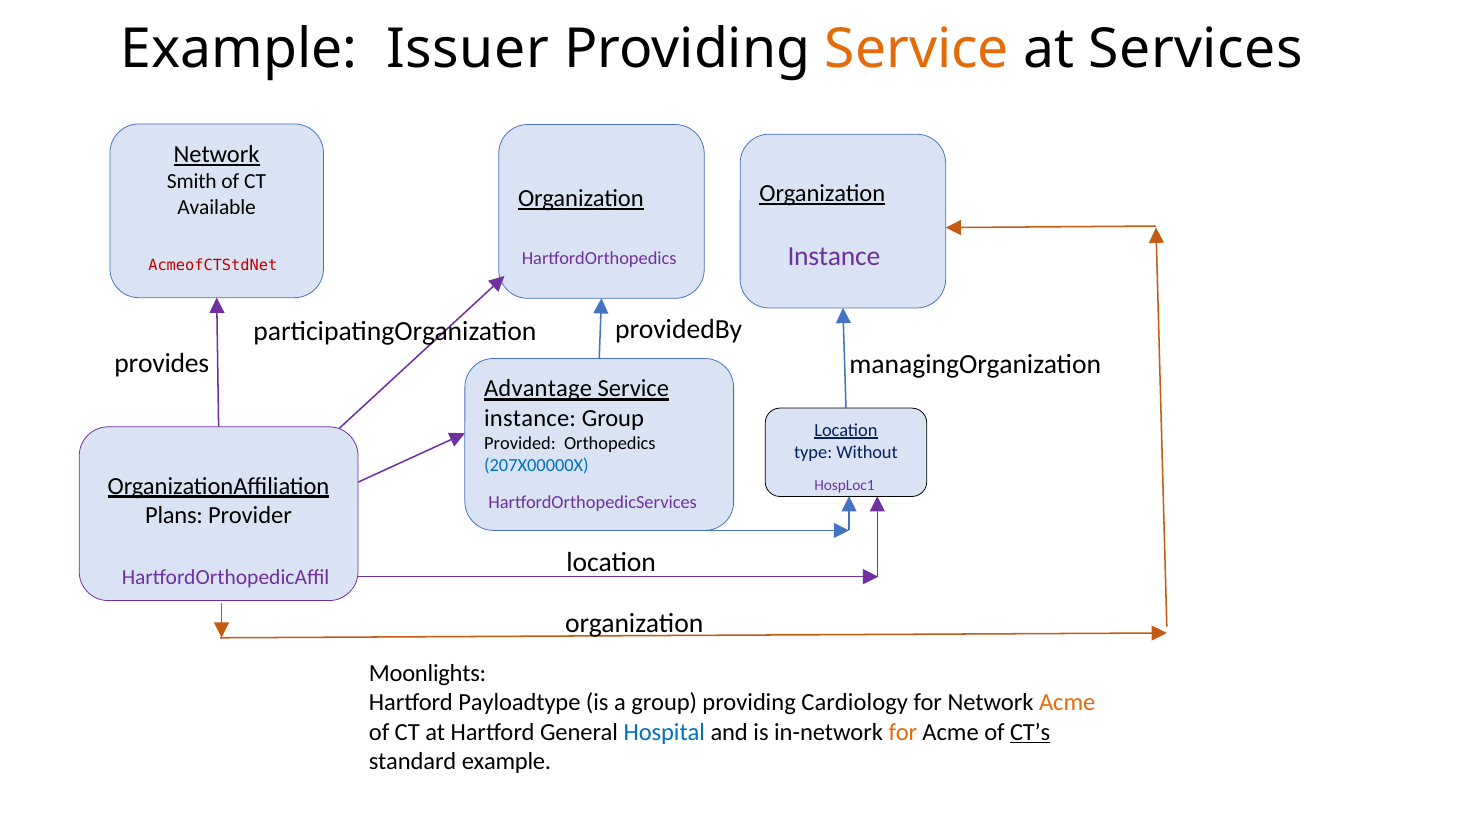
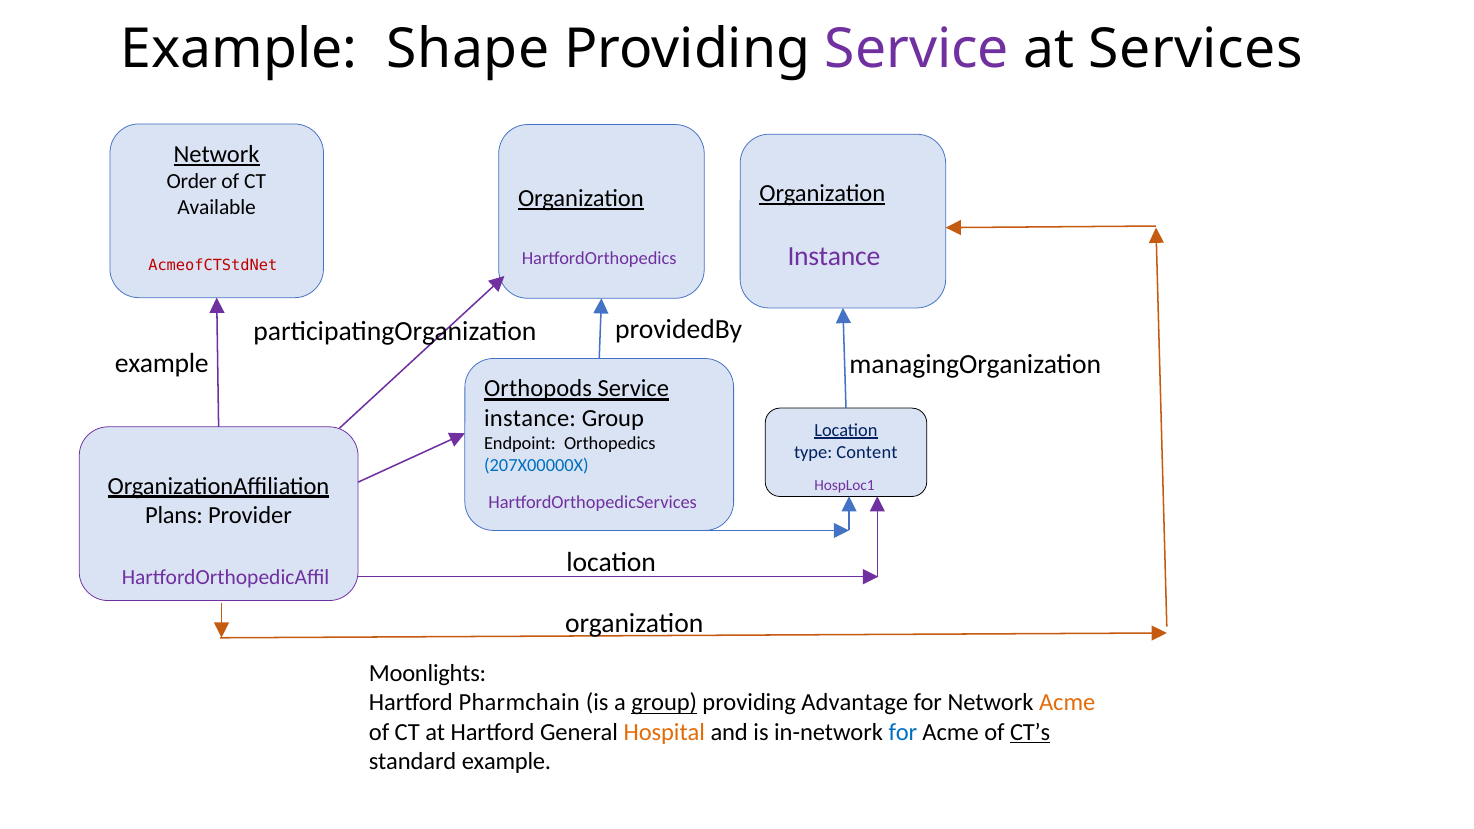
Issuer: Issuer -> Shape
Service at (917, 49) colour: orange -> purple
Smith: Smith -> Order
provides at (162, 364): provides -> example
Advantage: Advantage -> Orthopods
Provided: Provided -> Endpoint
Without: Without -> Content
Payloadtype: Payloadtype -> Pharmchain
group at (664, 703) underline: none -> present
Cardiology: Cardiology -> Advantage
Hospital colour: blue -> orange
for at (903, 732) colour: orange -> blue
